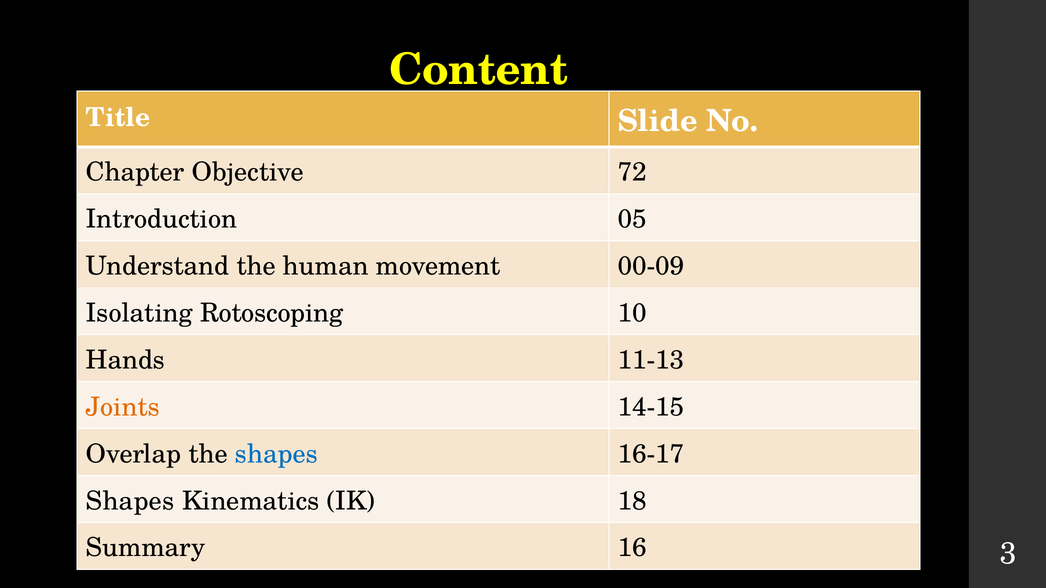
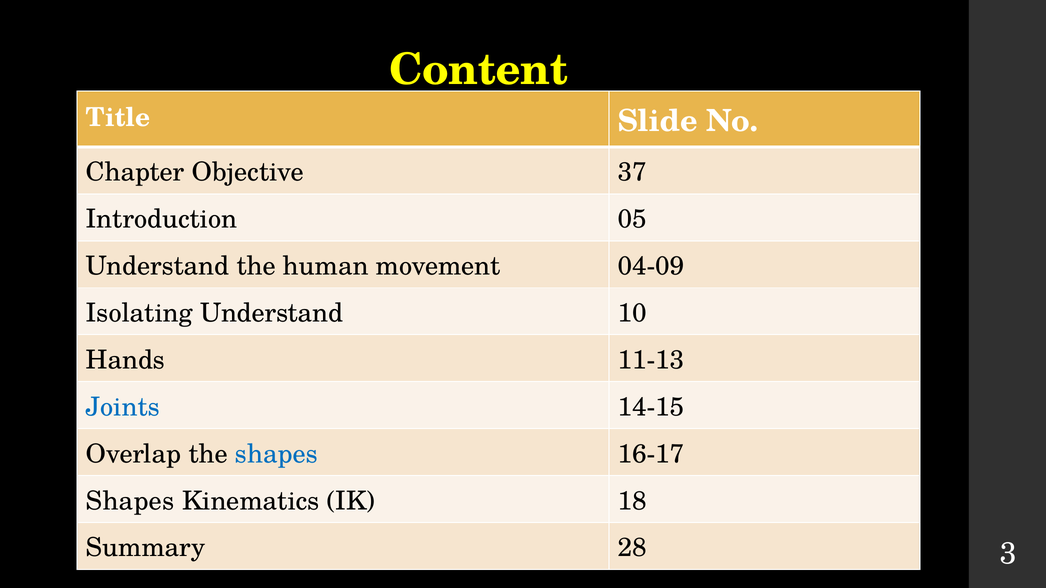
72: 72 -> 37
00-09: 00-09 -> 04-09
Isolating Rotoscoping: Rotoscoping -> Understand
Joints colour: orange -> blue
16: 16 -> 28
